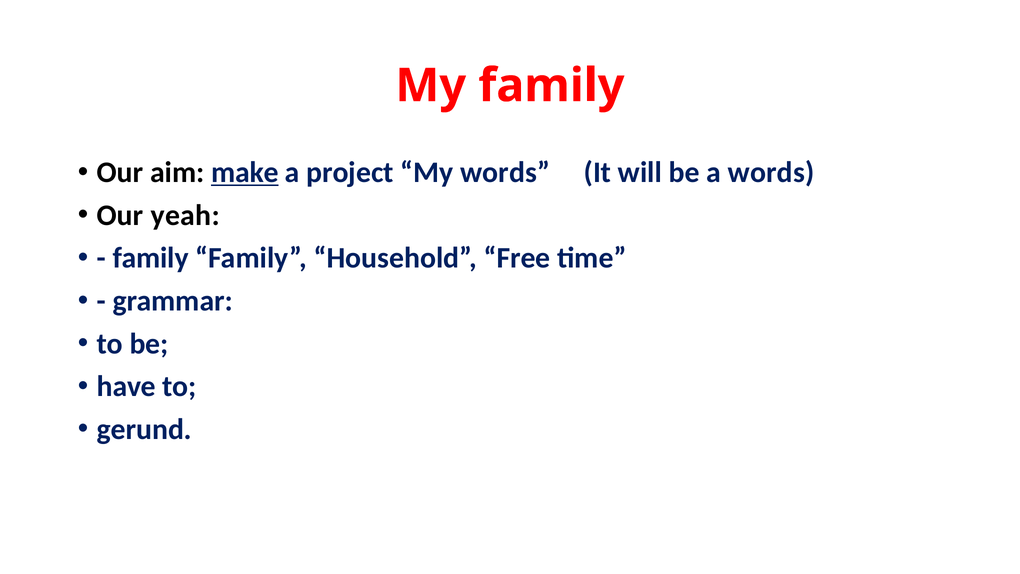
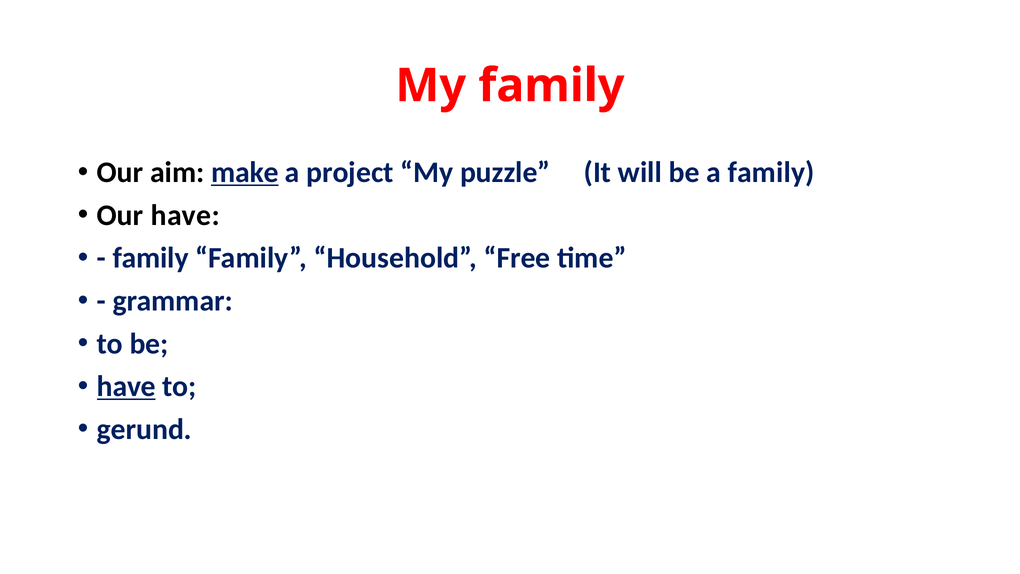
My words: words -> puzzle
a words: words -> family
Our yeah: yeah -> have
have at (126, 386) underline: none -> present
